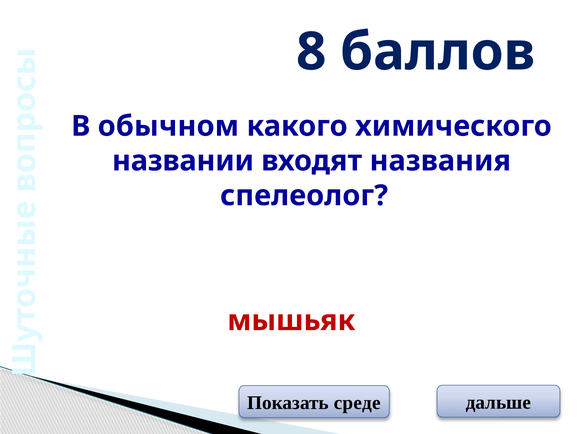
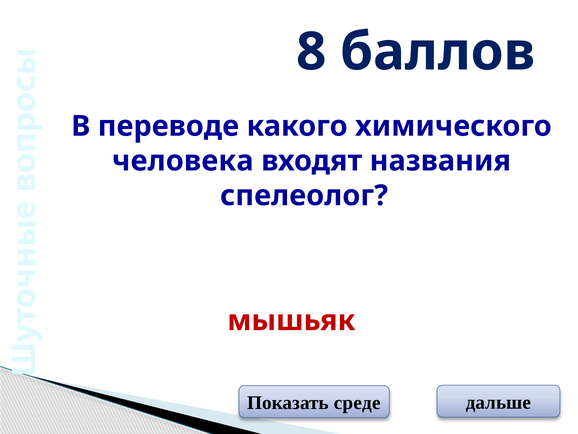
обычном: обычном -> переводе
названии: названии -> человека
